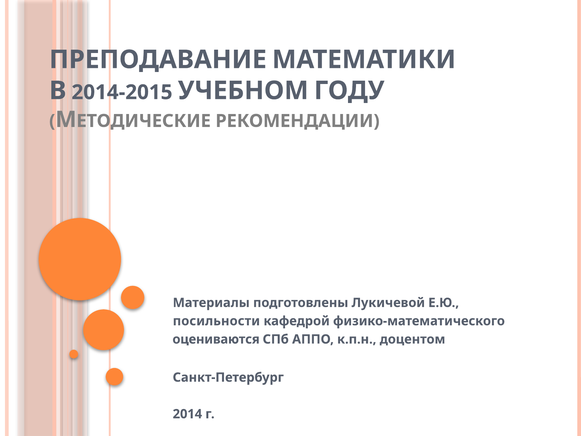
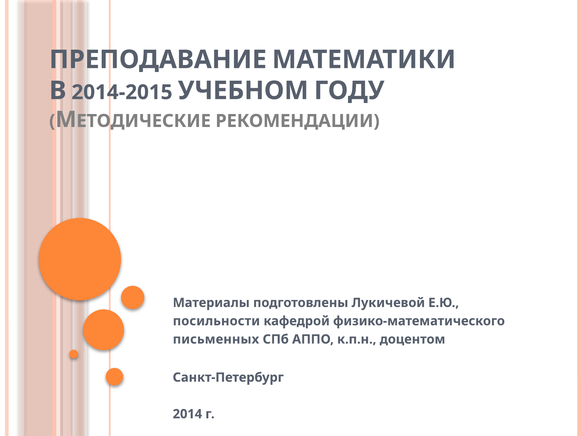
оцениваются: оцениваются -> письменных
